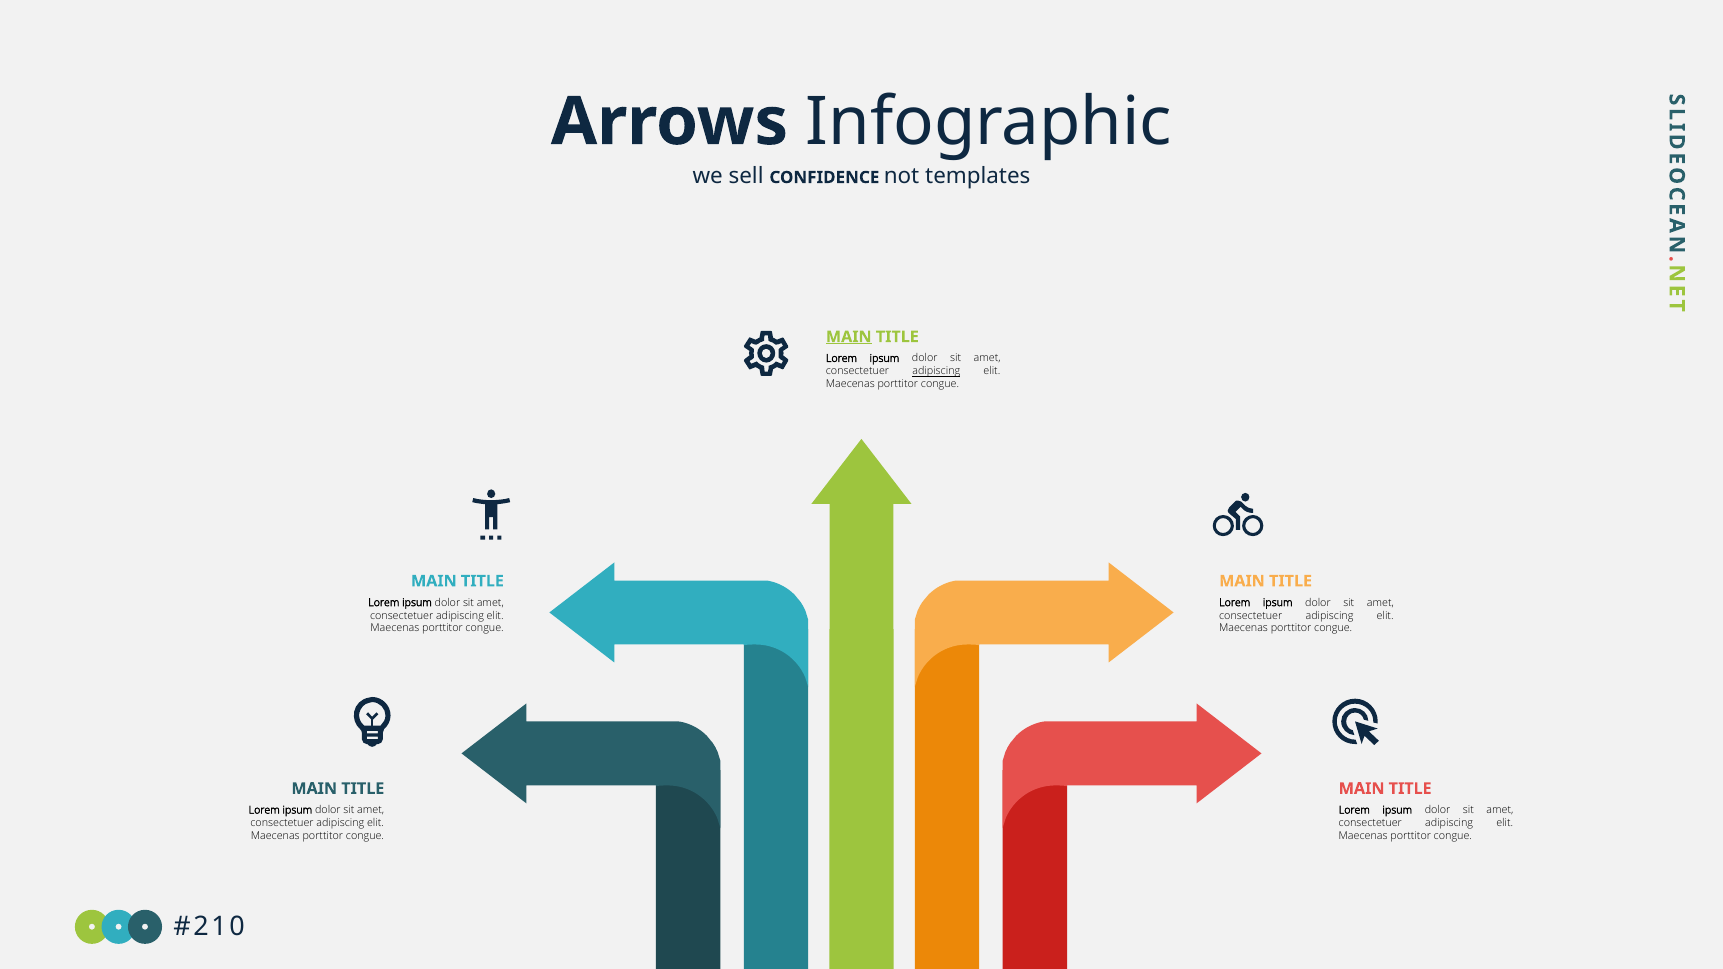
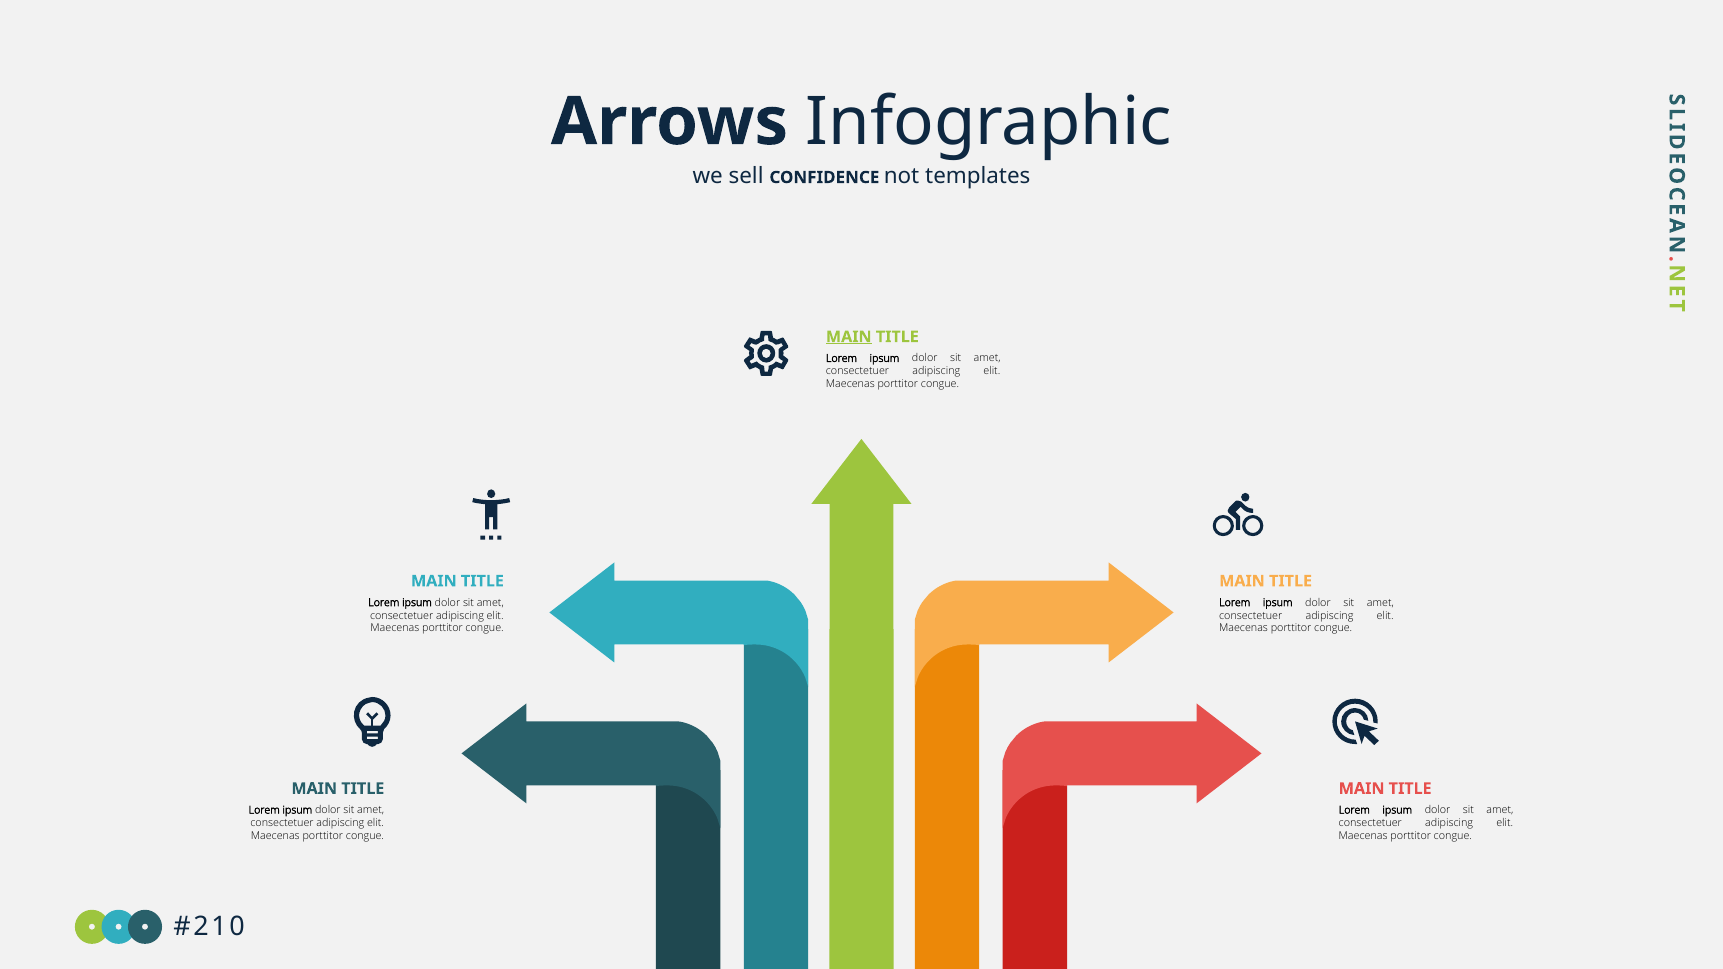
adipiscing at (936, 371) underline: present -> none
